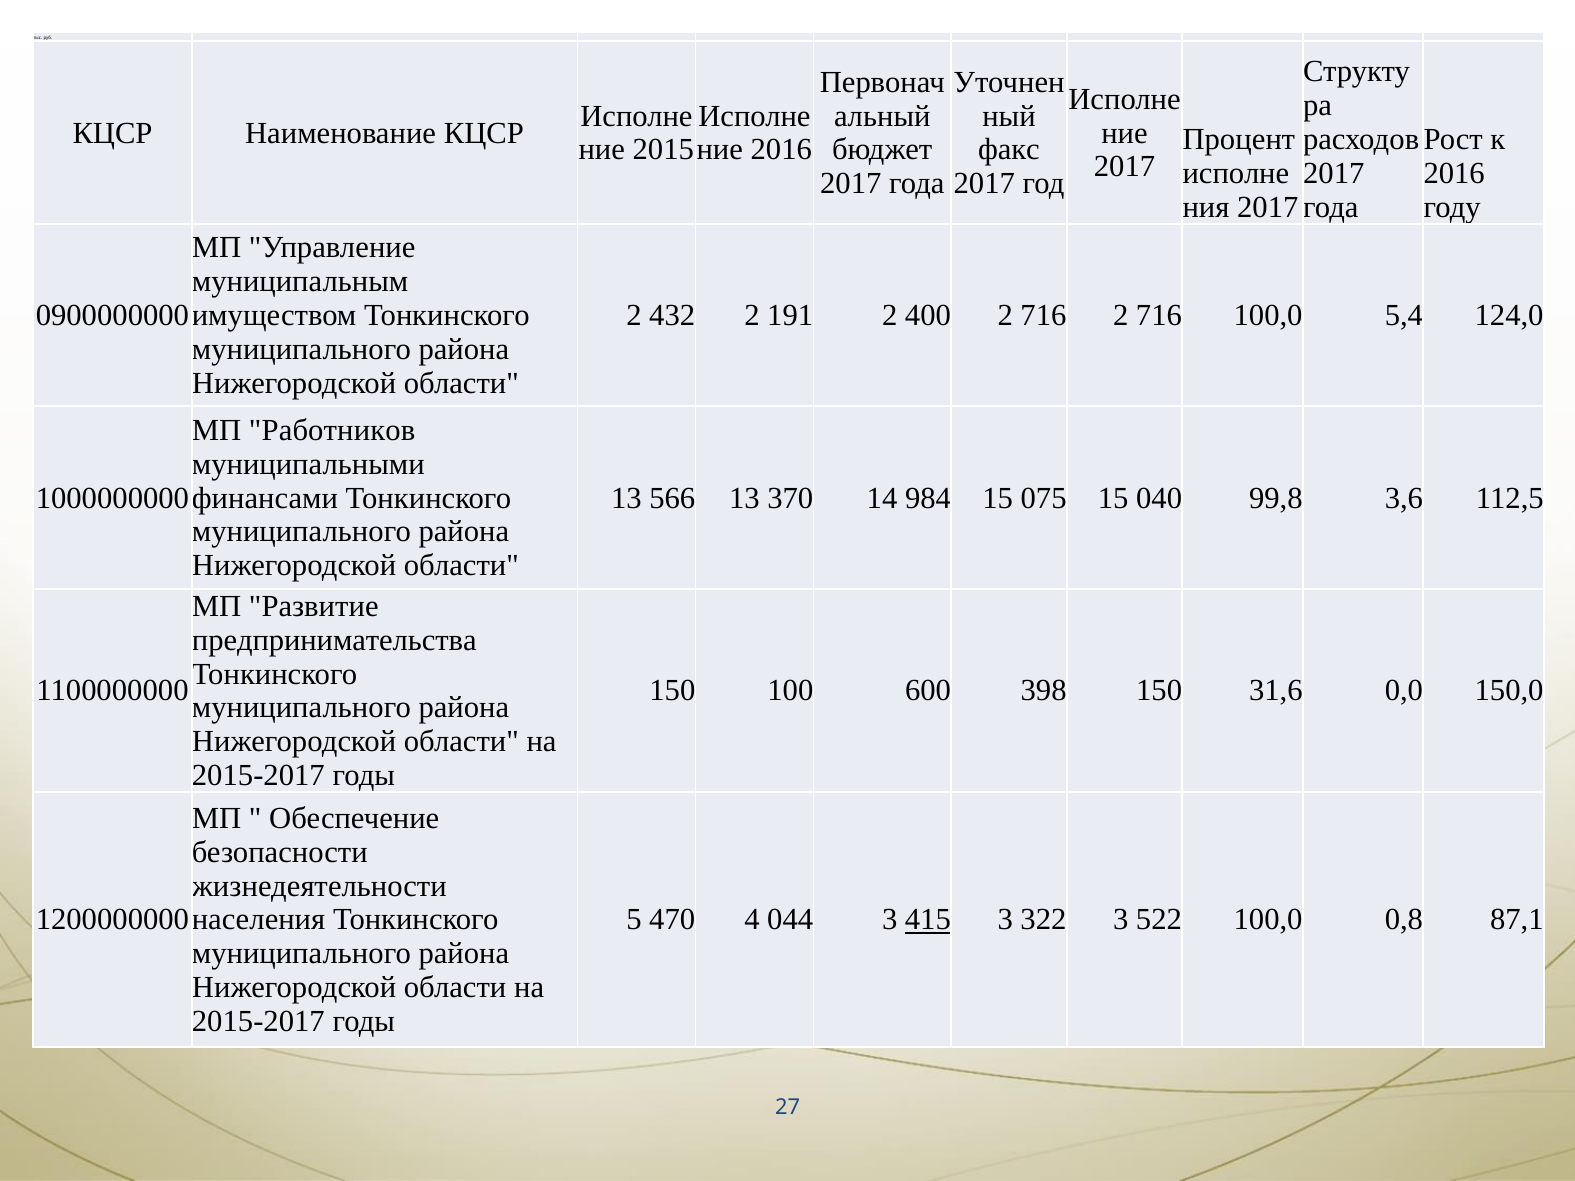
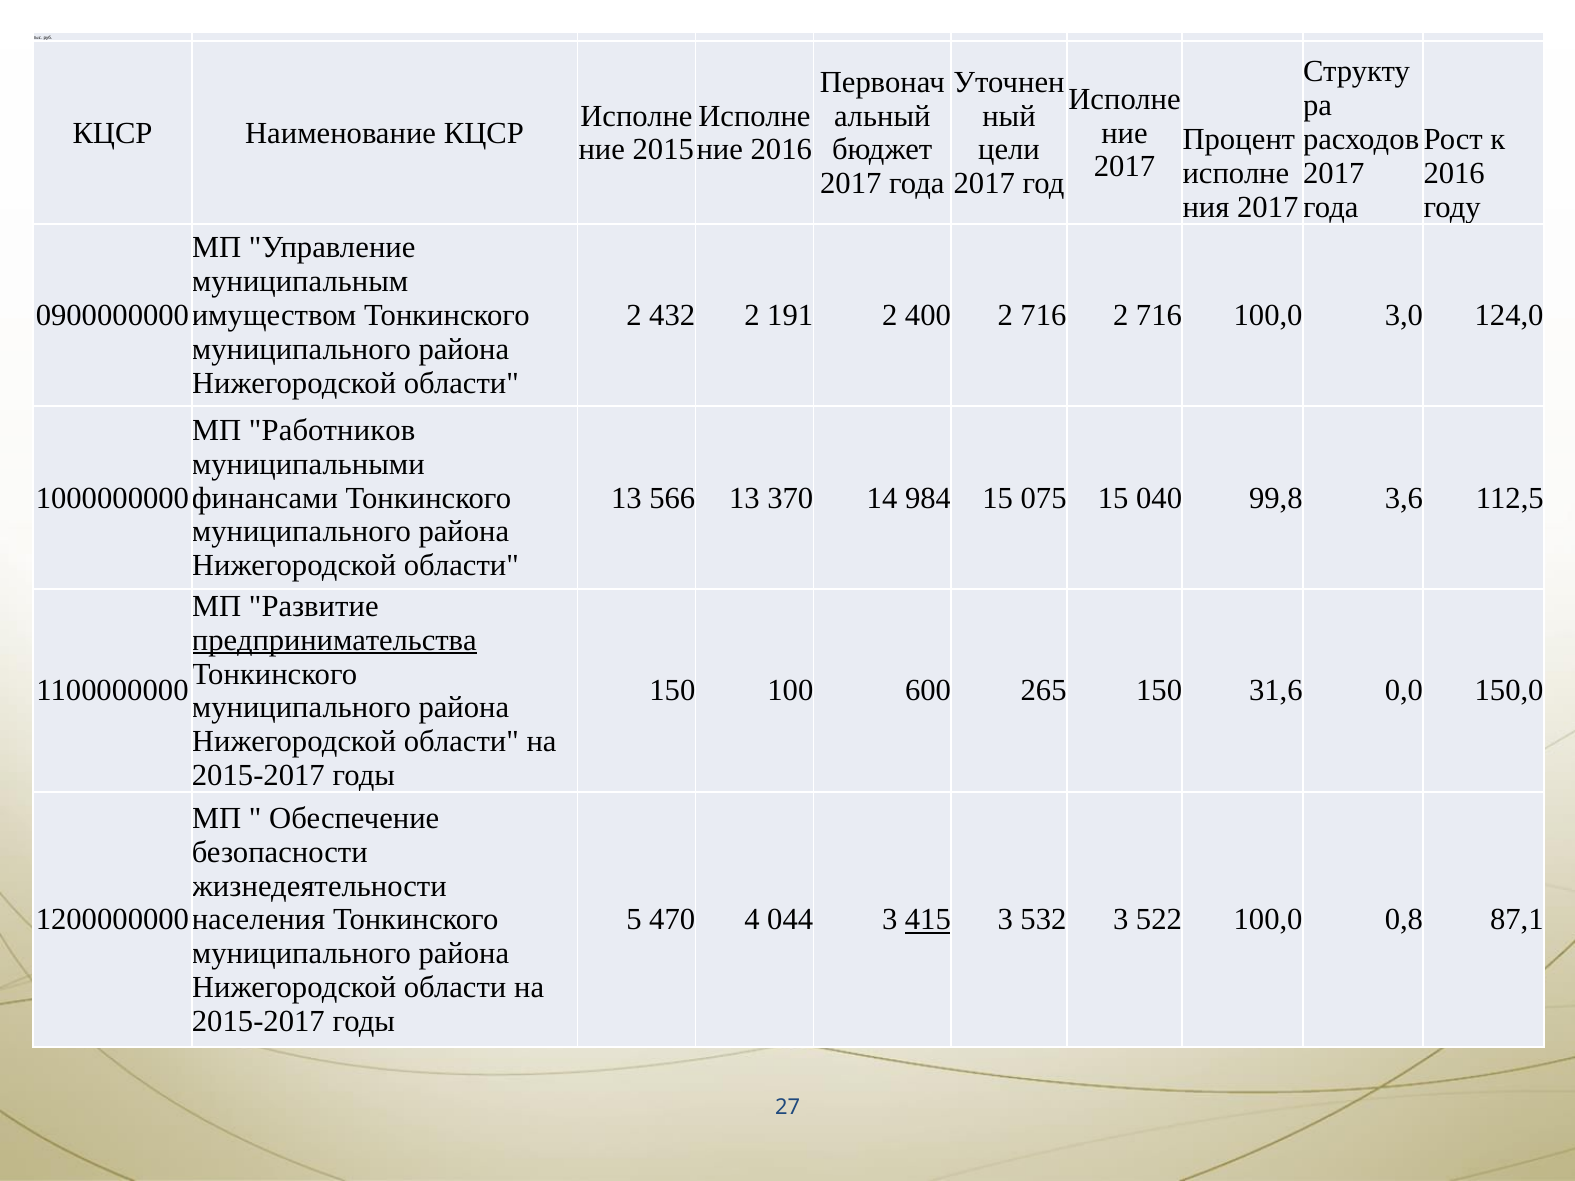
факс: факс -> цели
5,4: 5,4 -> 3,0
предпринимательства underline: none -> present
398: 398 -> 265
322: 322 -> 532
